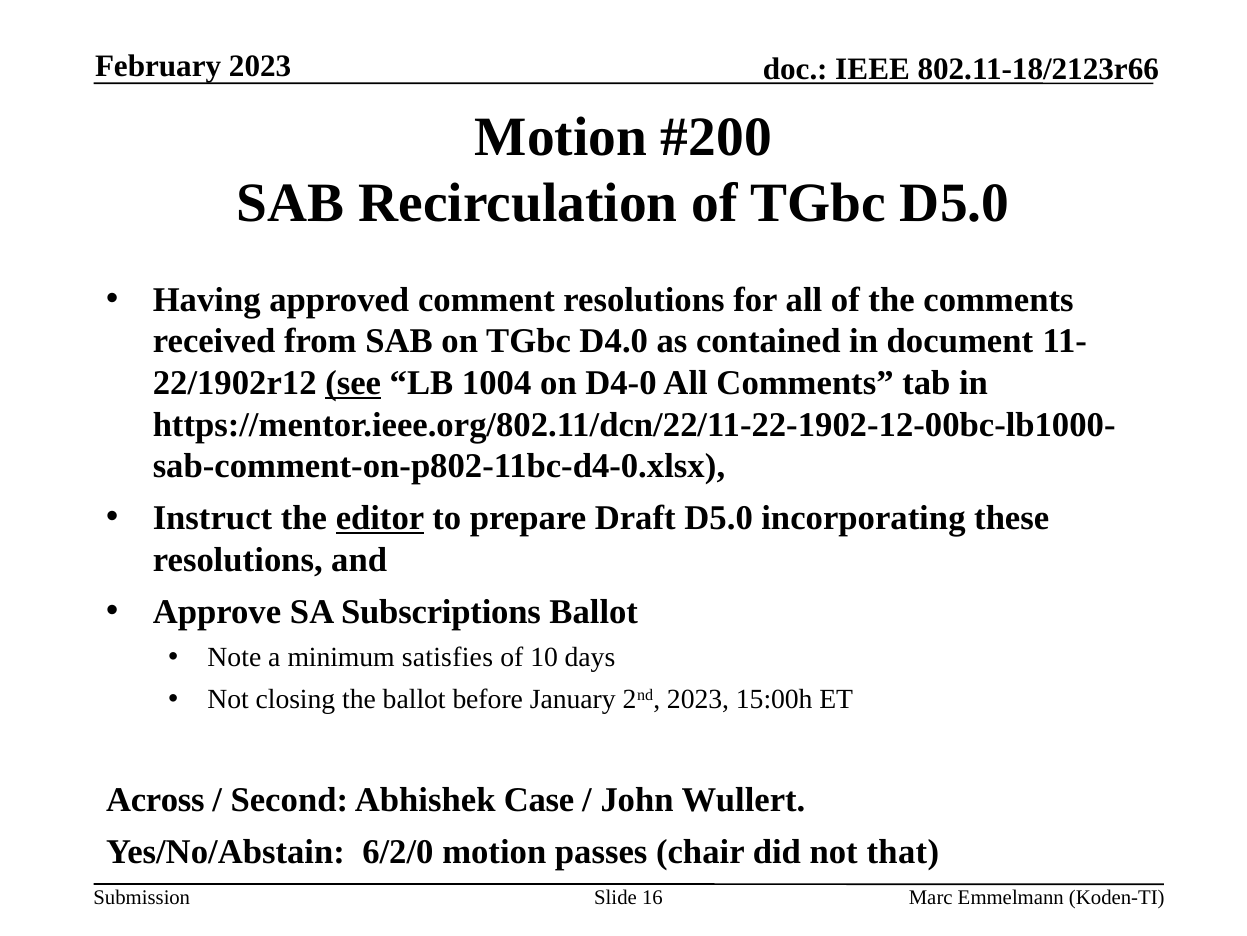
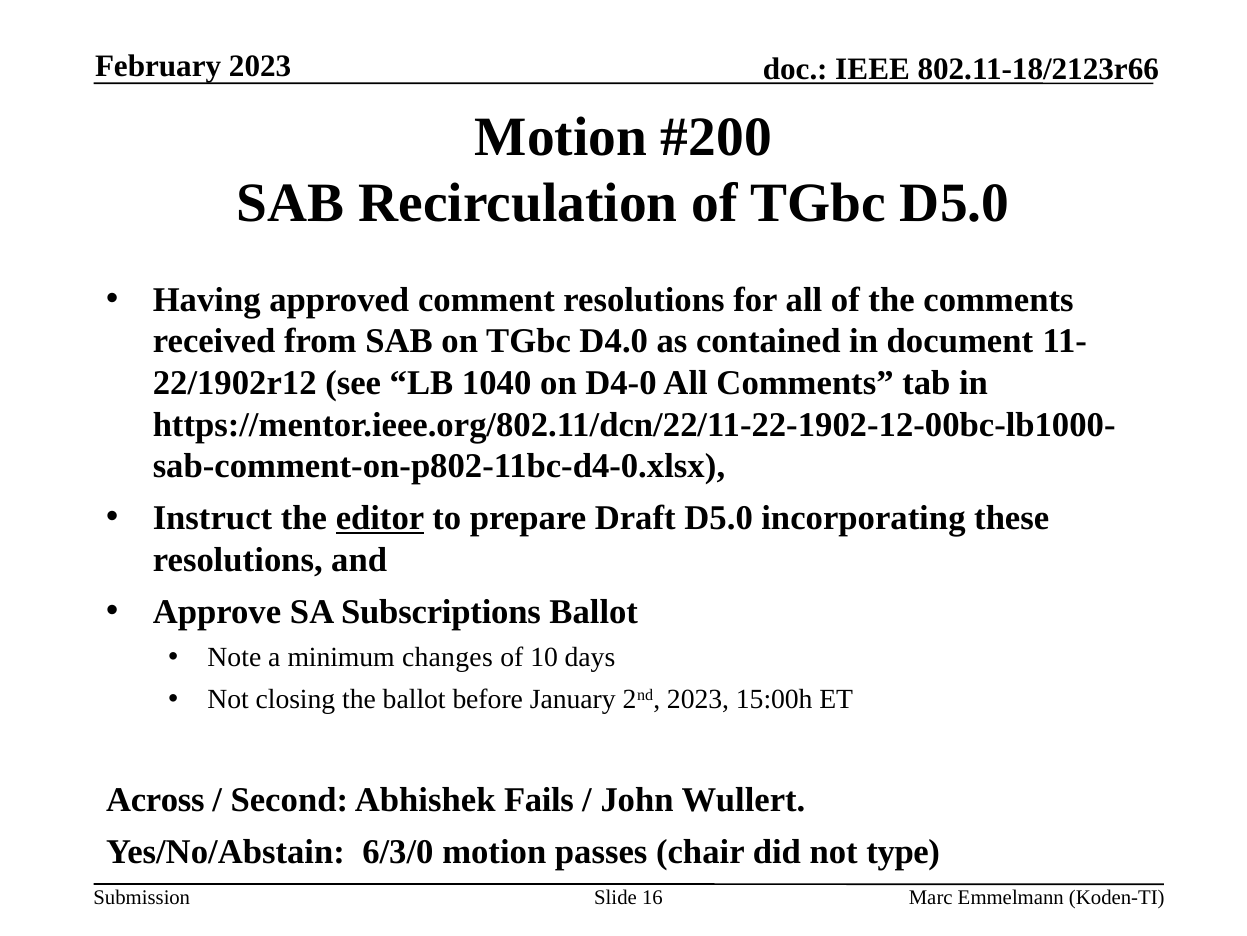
see underline: present -> none
1004: 1004 -> 1040
satisfies: satisfies -> changes
Case: Case -> Fails
6/2/0: 6/2/0 -> 6/3/0
that: that -> type
